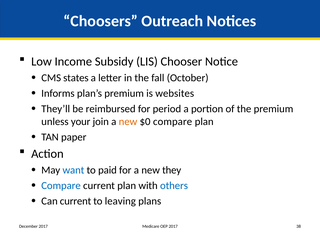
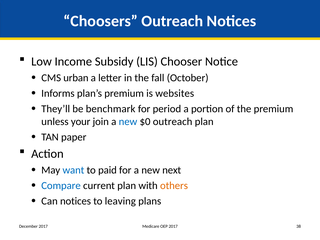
states: states -> urban
reimbursed: reimbursed -> benchmark
new at (128, 122) colour: orange -> blue
$0 compare: compare -> outreach
they: they -> next
others colour: blue -> orange
Can current: current -> notices
